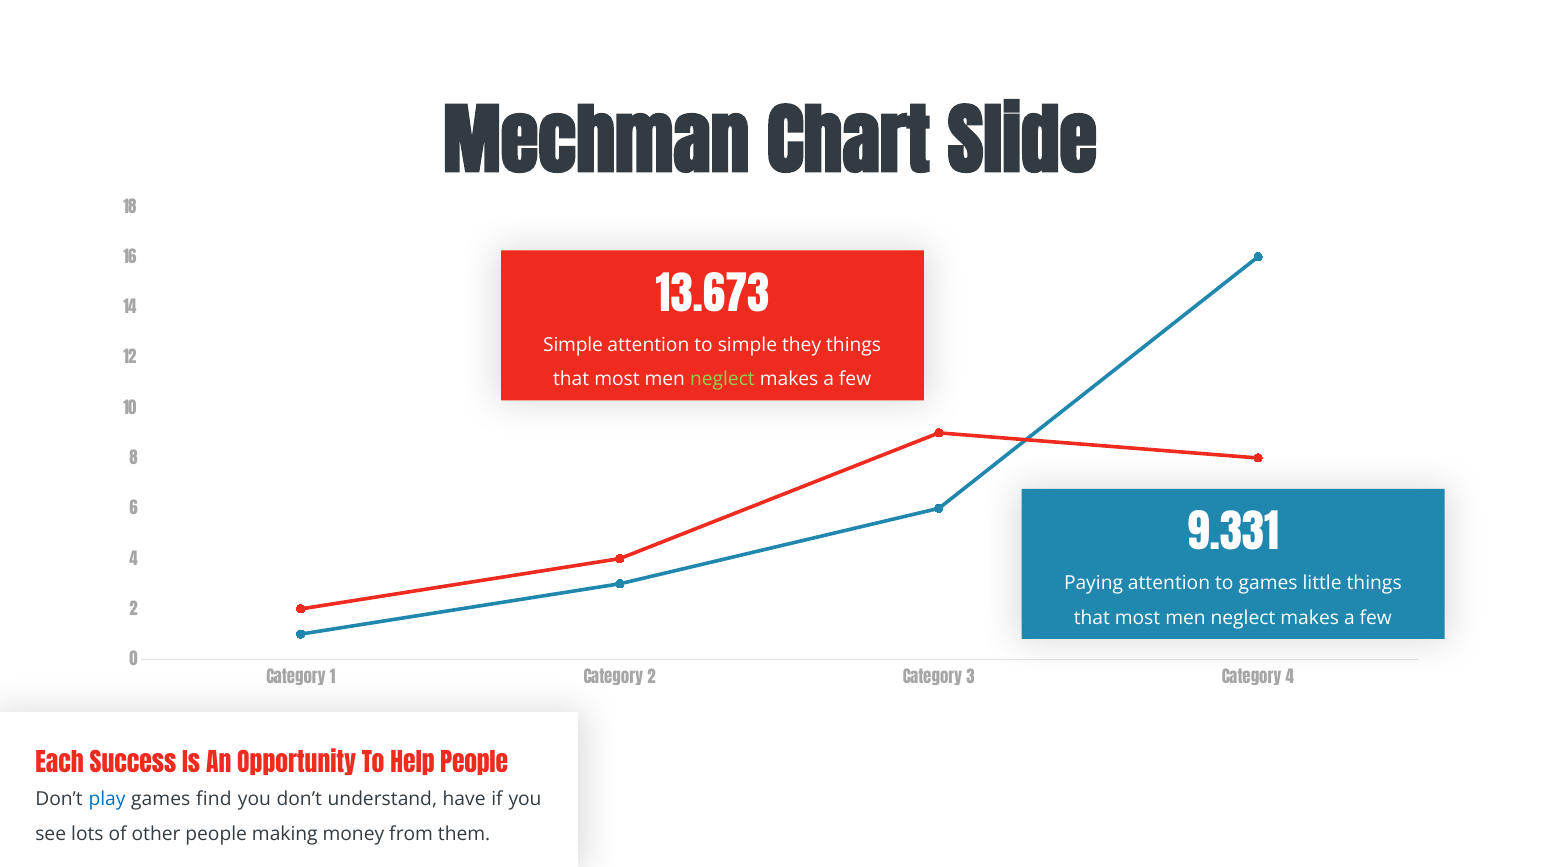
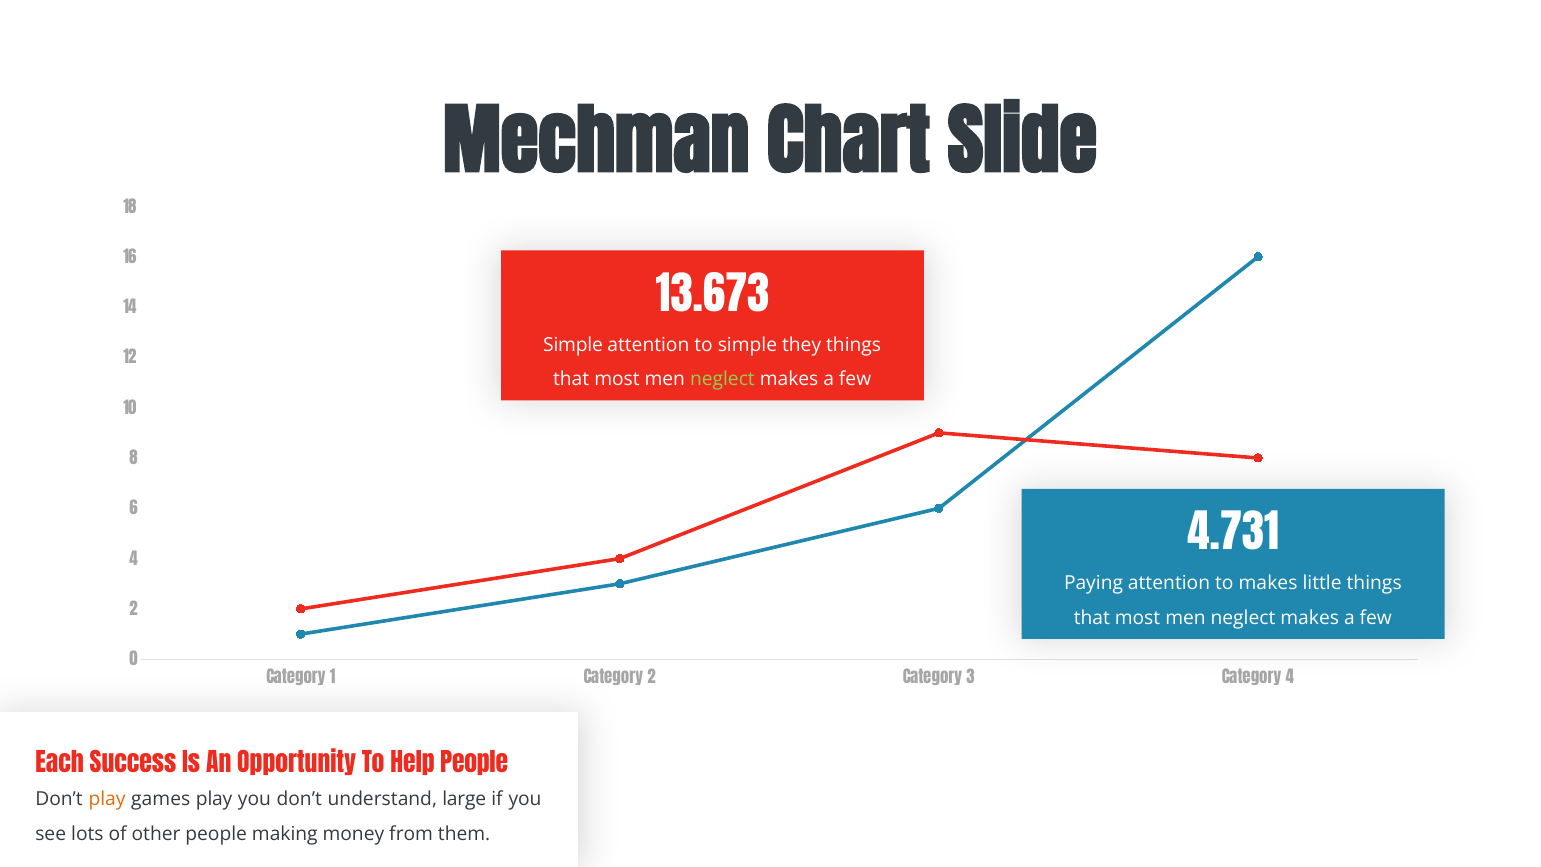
9.331: 9.331 -> 4.731
to games: games -> makes
play at (107, 799) colour: blue -> orange
games find: find -> play
have: have -> large
